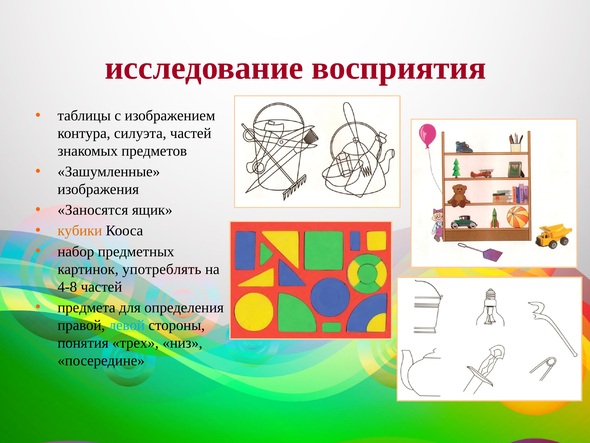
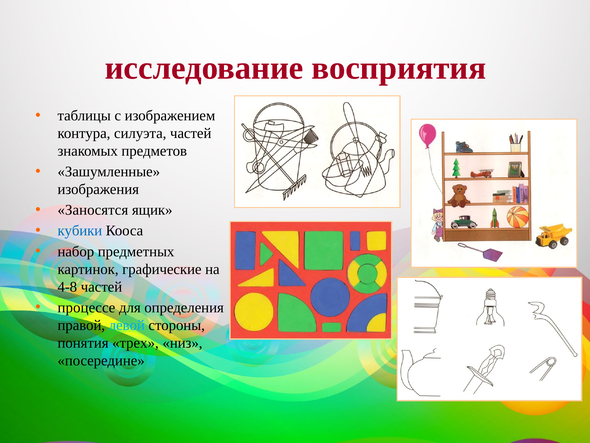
кубики colour: orange -> blue
употреблять: употреблять -> графические
предмета: предмета -> процессе
